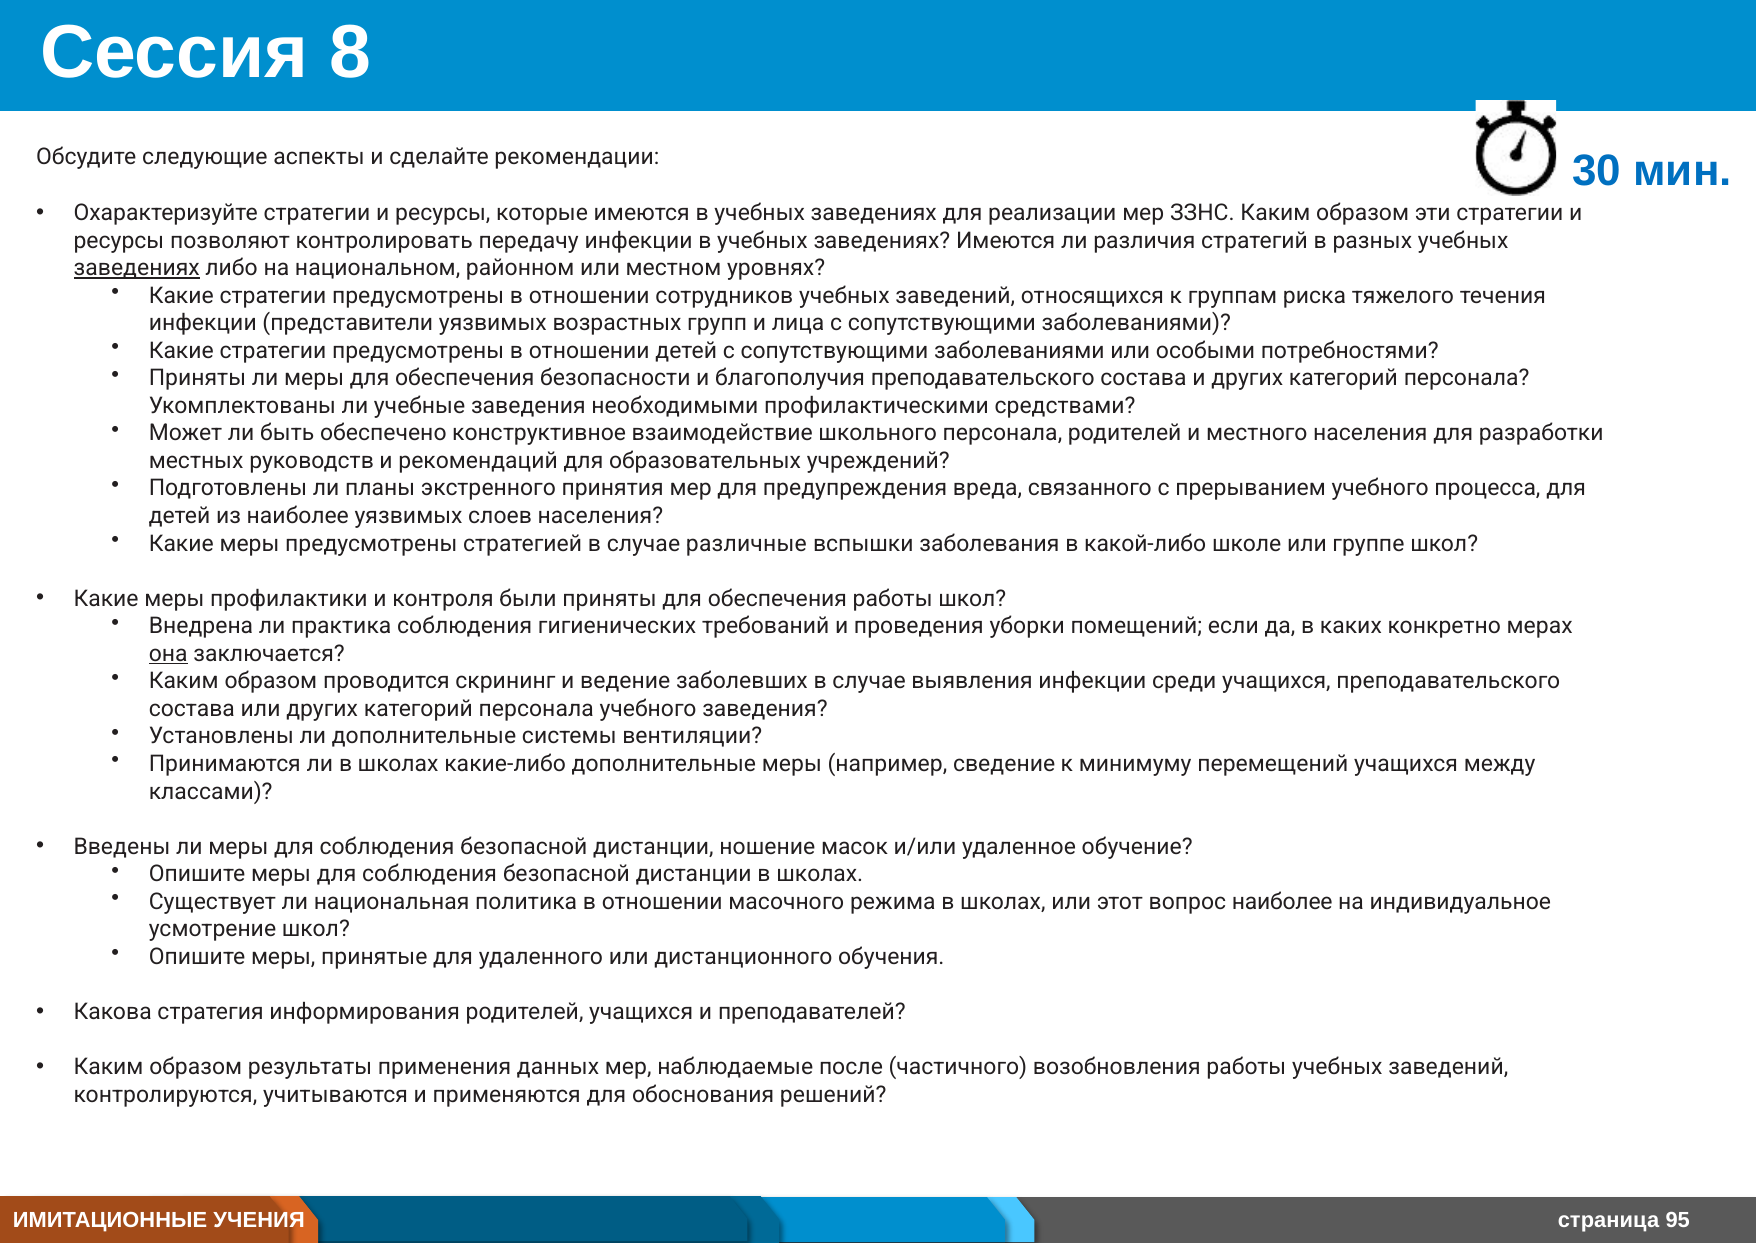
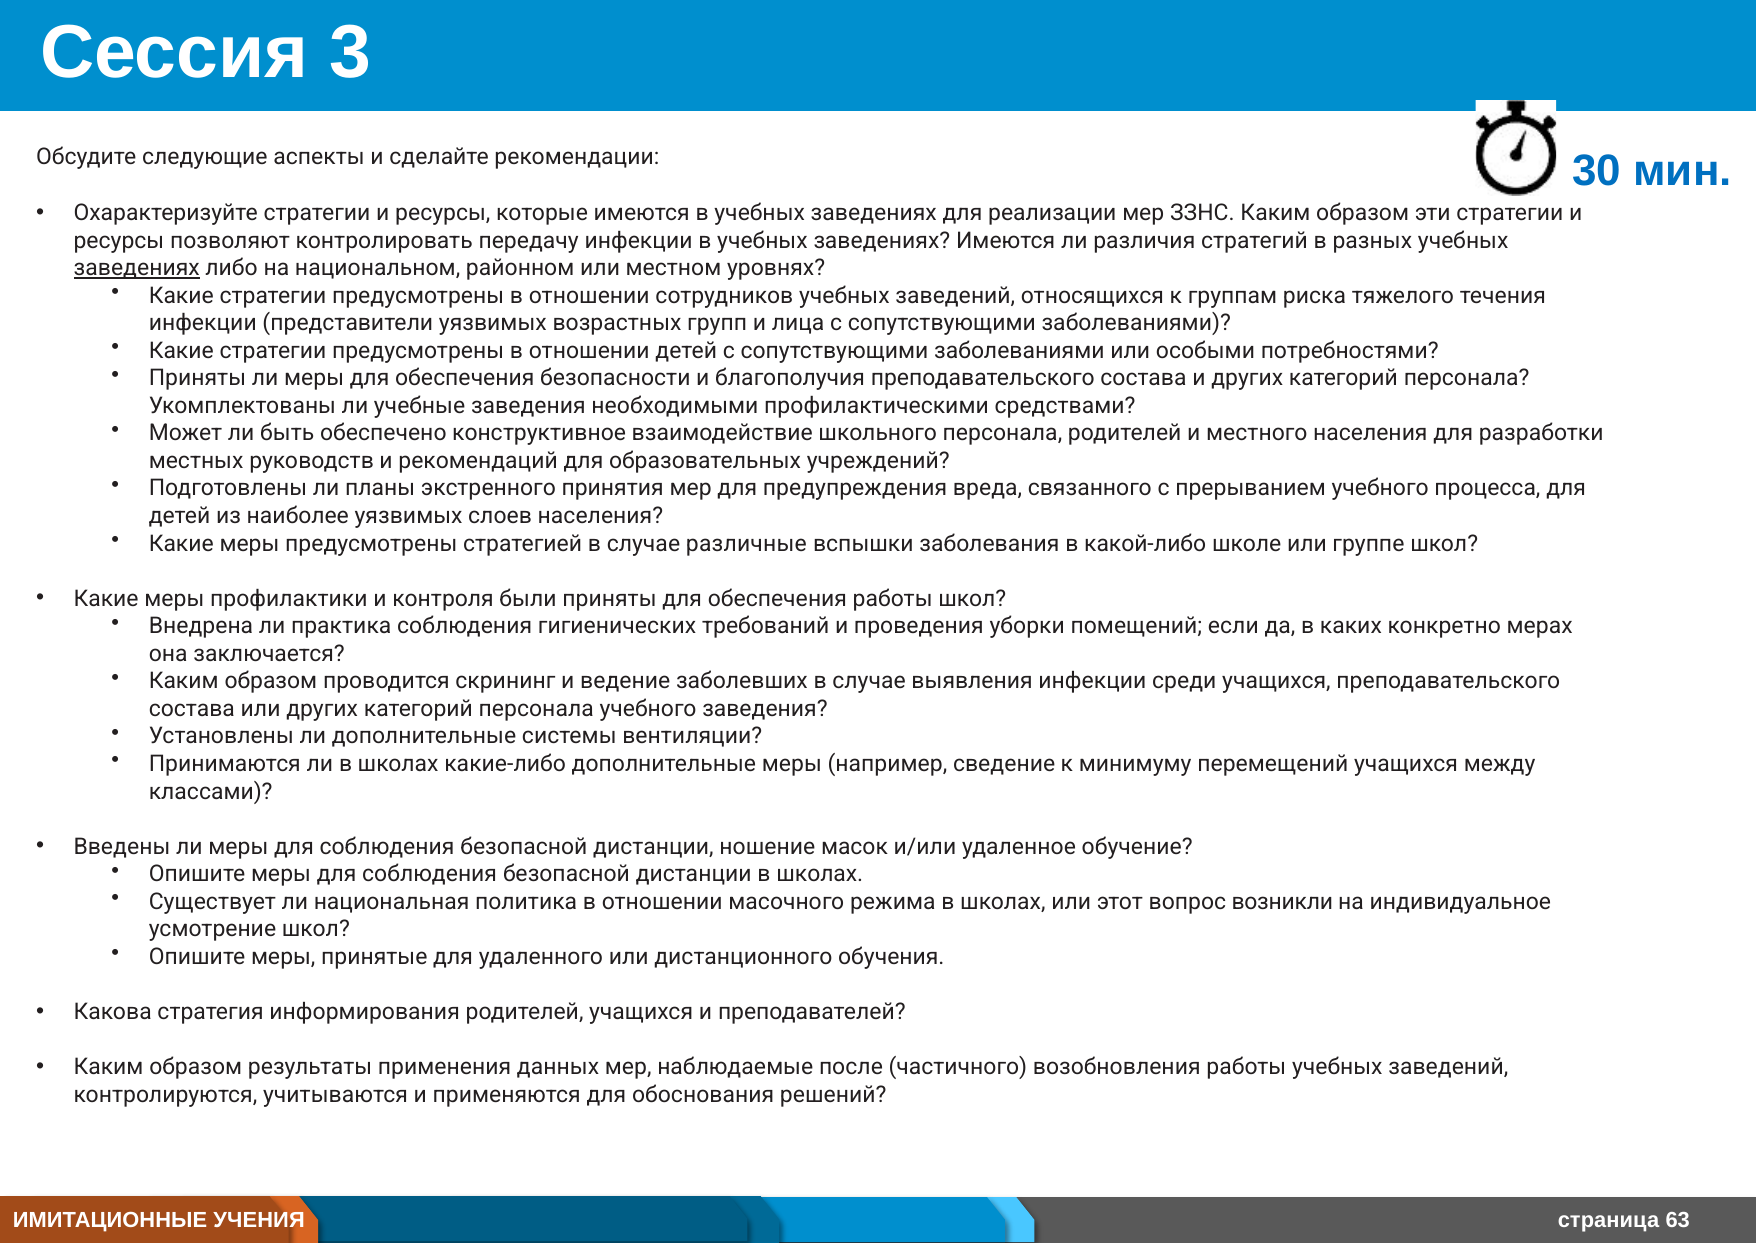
8: 8 -> 3
она underline: present -> none
вопрос наиболее: наиболее -> возникли
95: 95 -> 63
